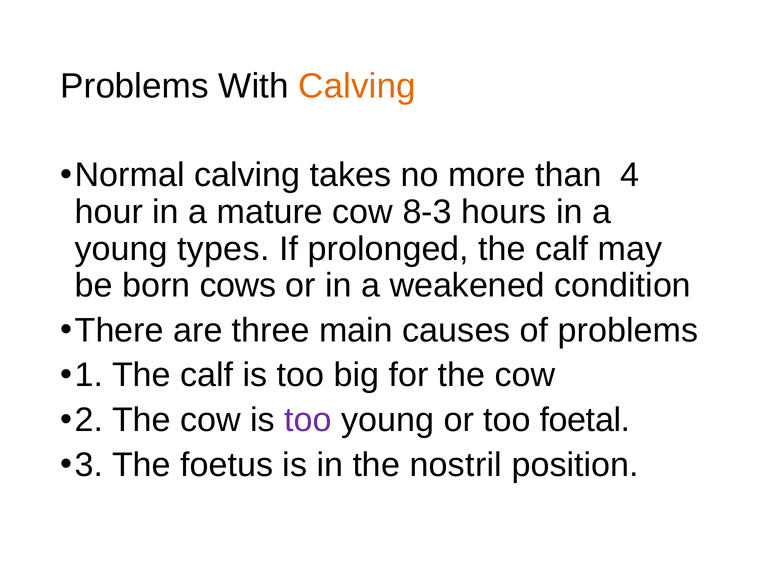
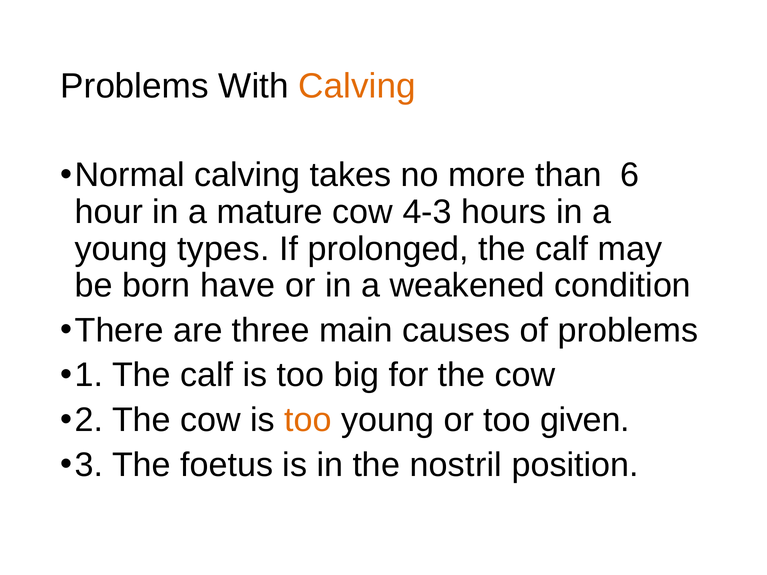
4: 4 -> 6
8-3: 8-3 -> 4-3
cows: cows -> have
too at (308, 420) colour: purple -> orange
foetal: foetal -> given
